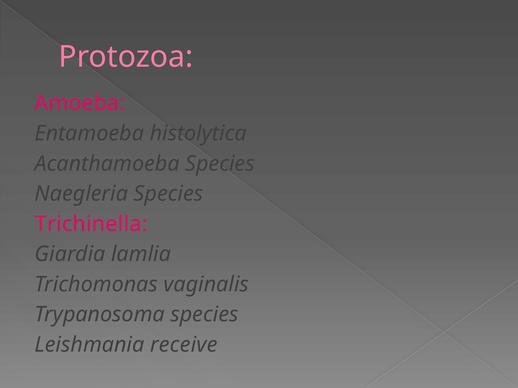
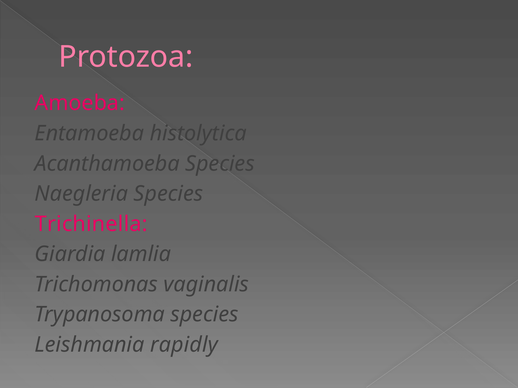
receive: receive -> rapidly
